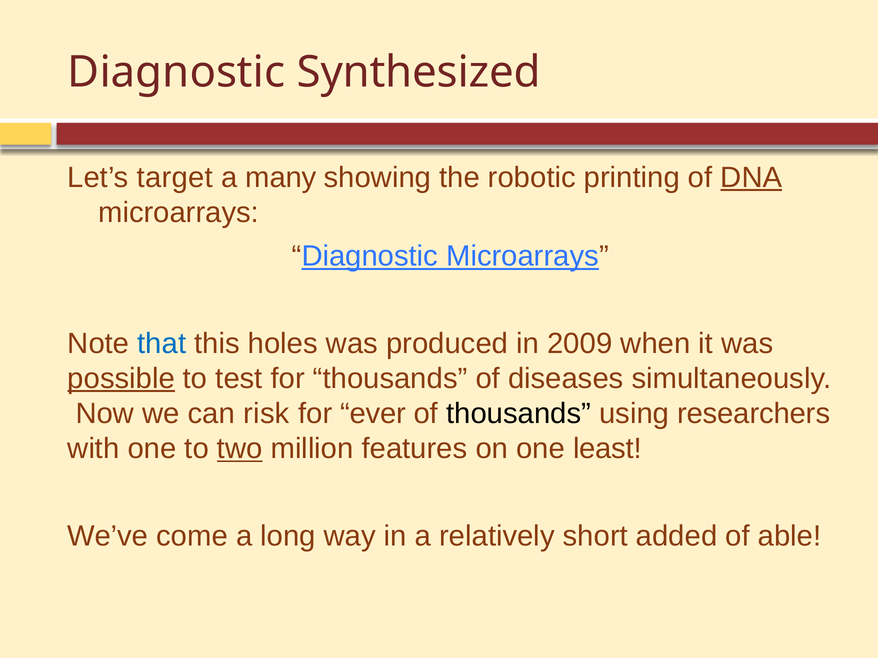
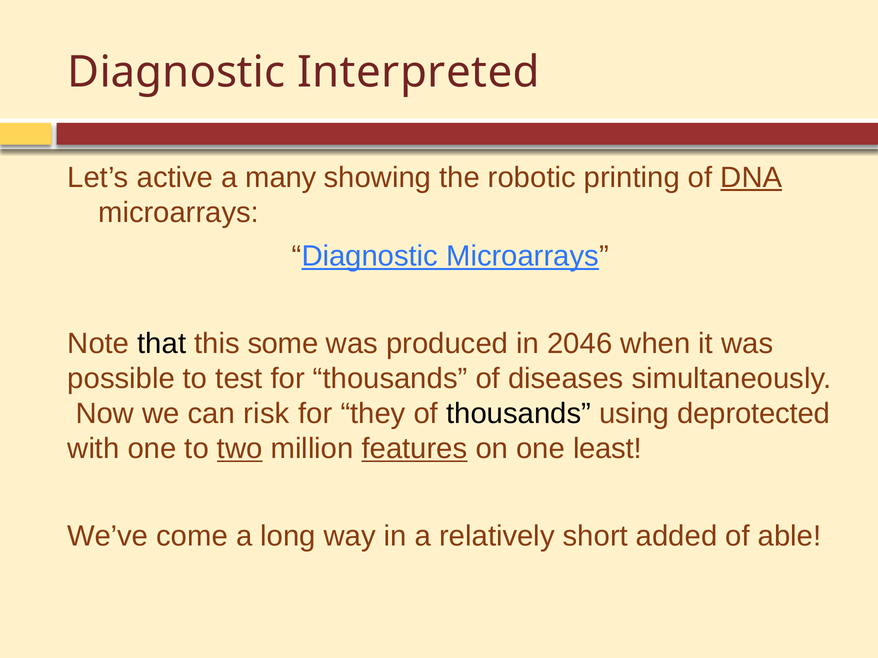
Synthesized: Synthesized -> Interpreted
target: target -> active
that colour: blue -> black
holes: holes -> some
2009: 2009 -> 2046
possible underline: present -> none
ever: ever -> they
researchers: researchers -> deprotected
features underline: none -> present
